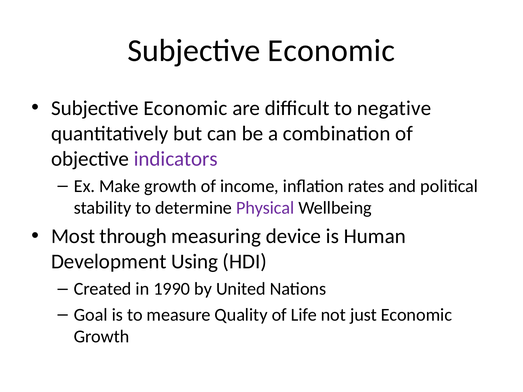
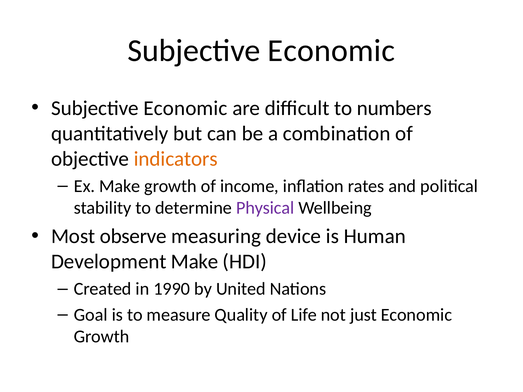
negative: negative -> numbers
indicators colour: purple -> orange
through: through -> observe
Development Using: Using -> Make
